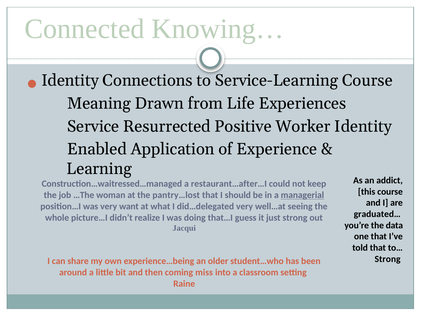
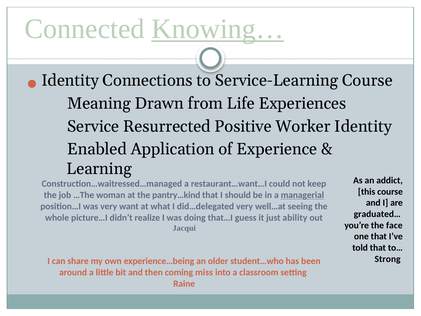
Knowing… underline: none -> present
restaurant…after…I: restaurant…after…I -> restaurant…want…I
pantry…lost: pantry…lost -> pantry…kind
just strong: strong -> ability
data: data -> face
